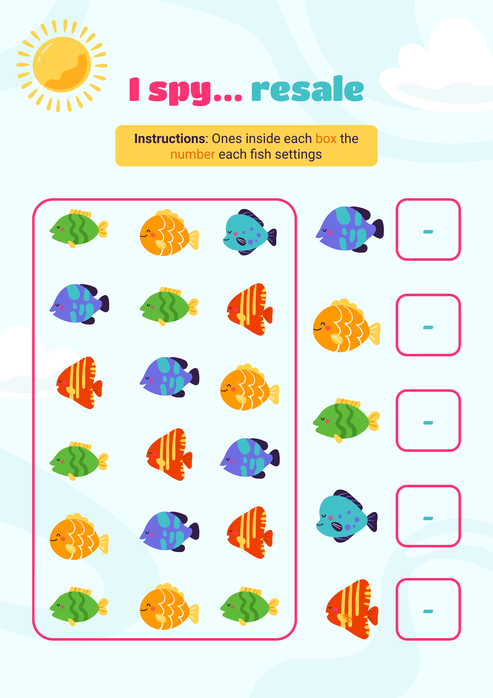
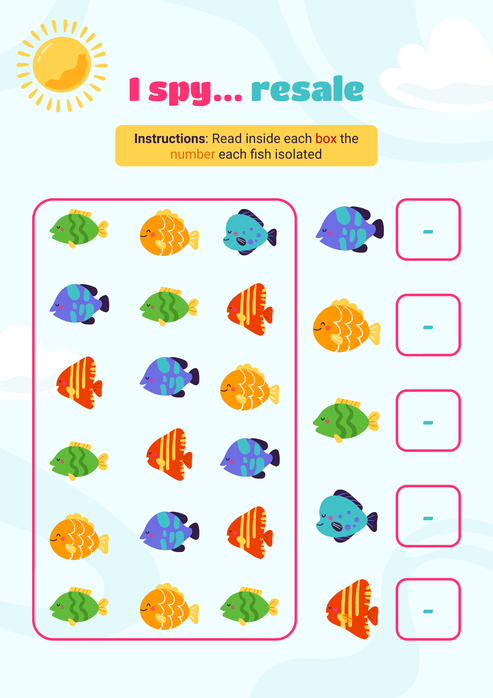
Ones: Ones -> Read
box colour: orange -> red
settings: settings -> isolated
